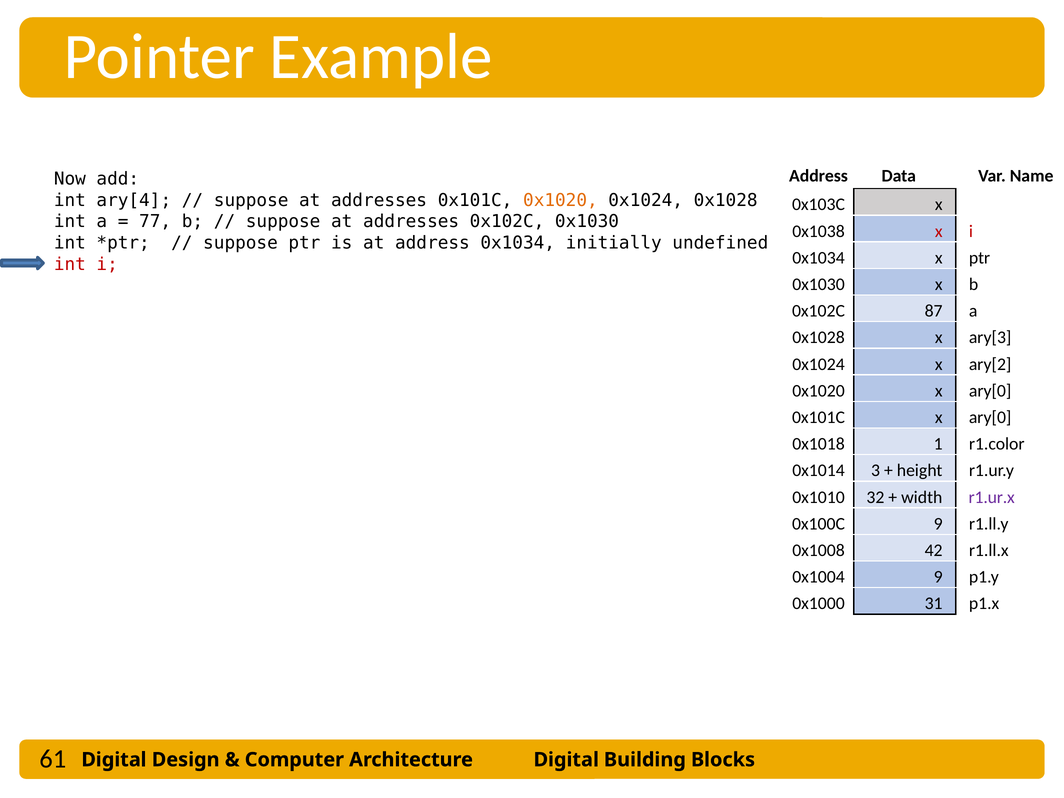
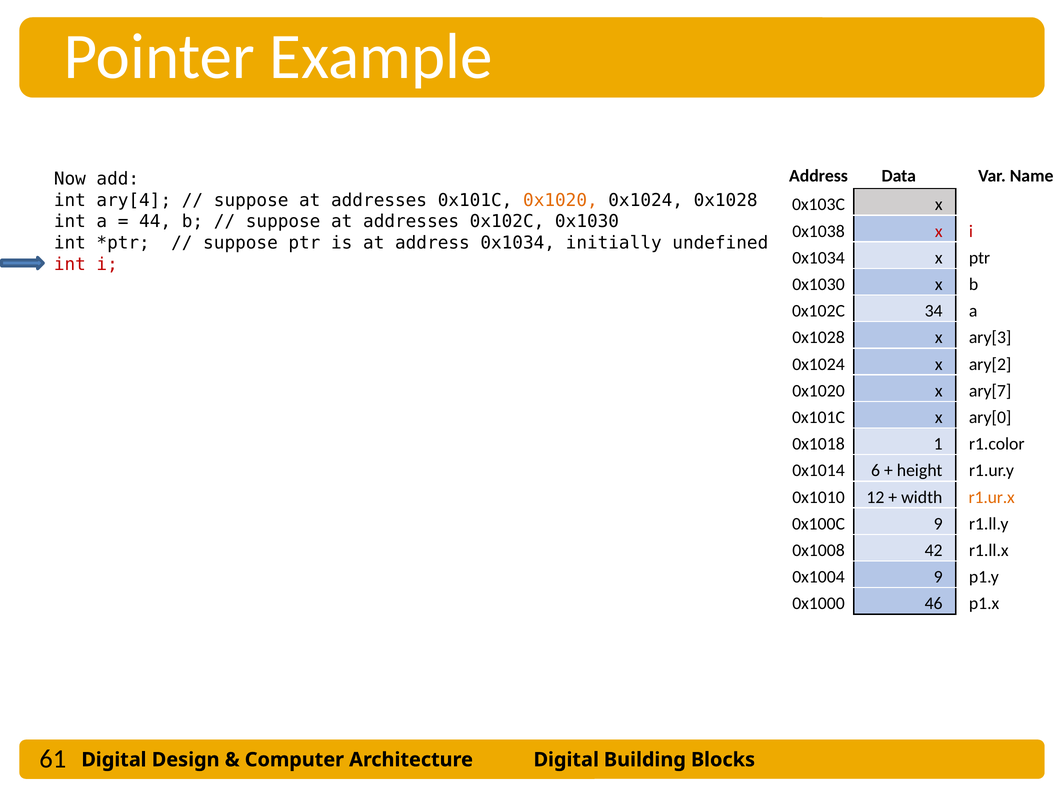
77: 77 -> 44
87: 87 -> 34
0x1020 x ary[0: ary[0 -> ary[7
3: 3 -> 6
32: 32 -> 12
r1.ur.x colour: purple -> orange
31: 31 -> 46
